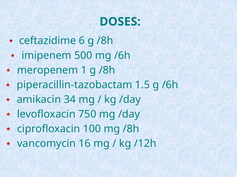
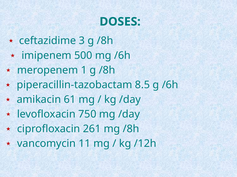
6: 6 -> 3
1.5: 1.5 -> 8.5
34: 34 -> 61
100: 100 -> 261
16: 16 -> 11
